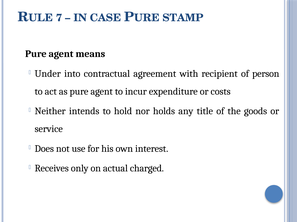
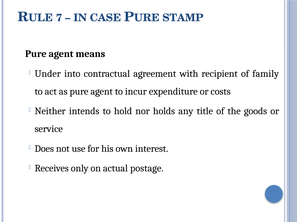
person: person -> family
charged: charged -> postage
